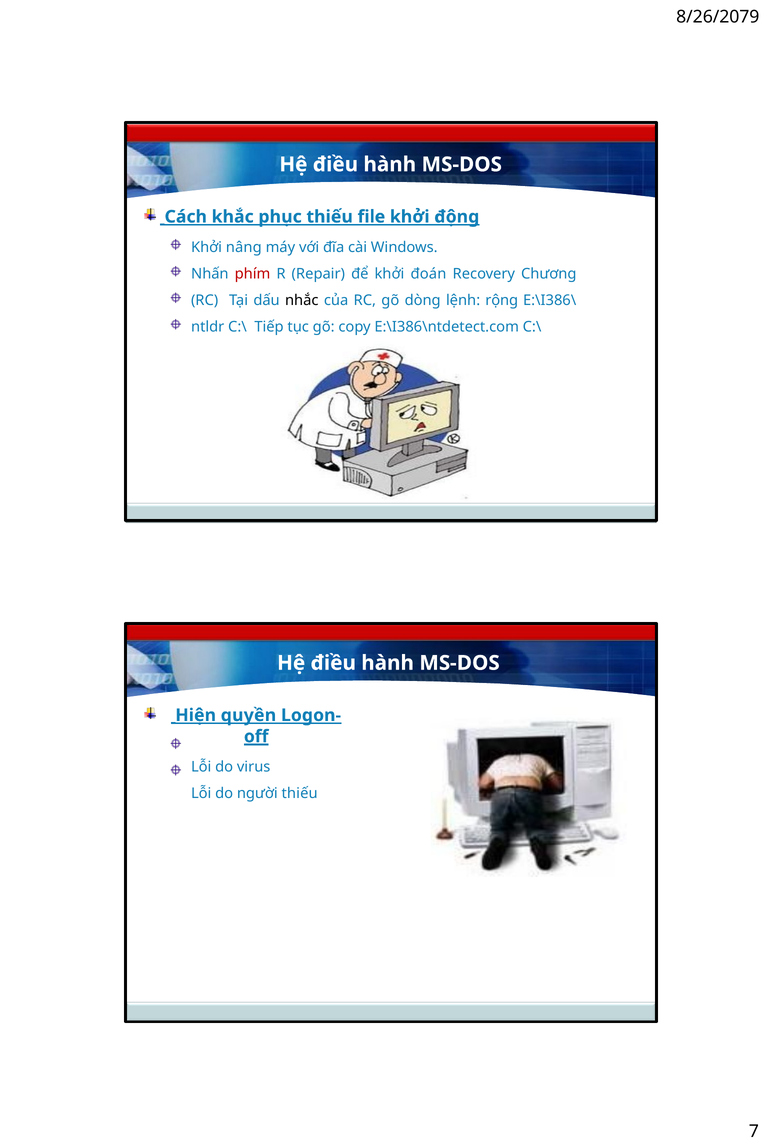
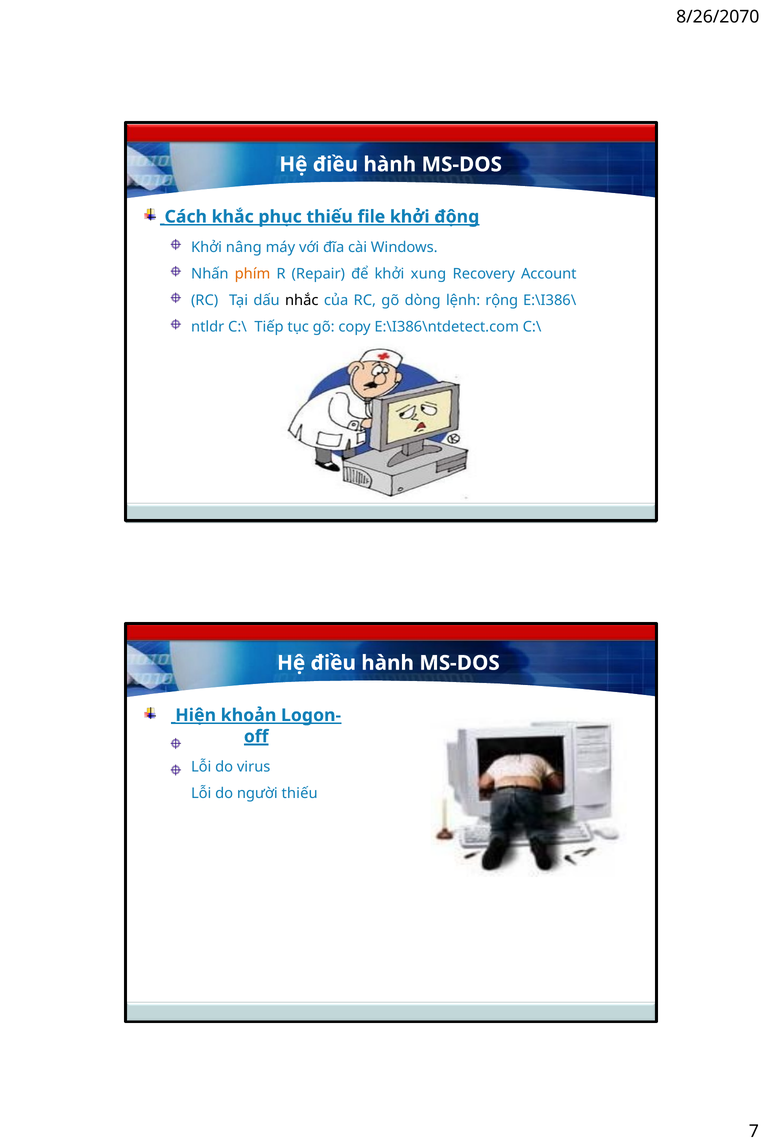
8/26/2079: 8/26/2079 -> 8/26/2070
phím colour: red -> orange
đoán: đoán -> xung
Chương: Chương -> Account
quyền: quyền -> khoản
